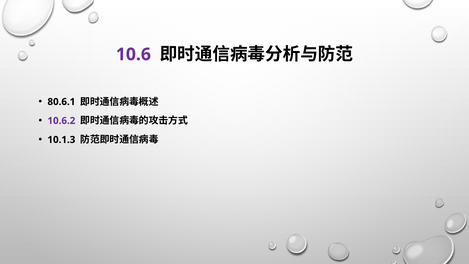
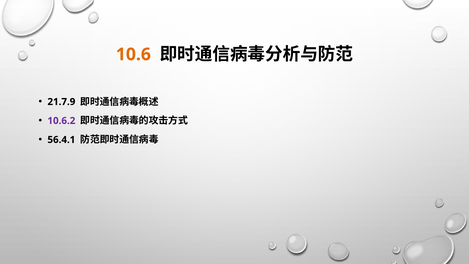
10.6 colour: purple -> orange
80.6.1: 80.6.1 -> 21.7.9
10.1.3: 10.1.3 -> 56.4.1
